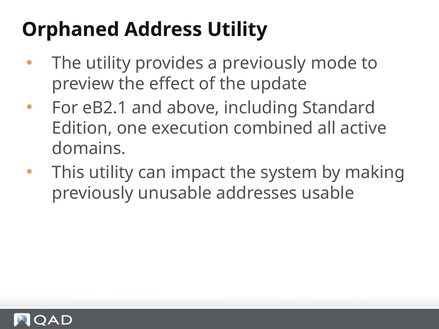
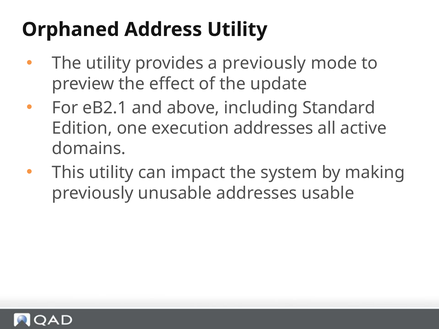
execution combined: combined -> addresses
